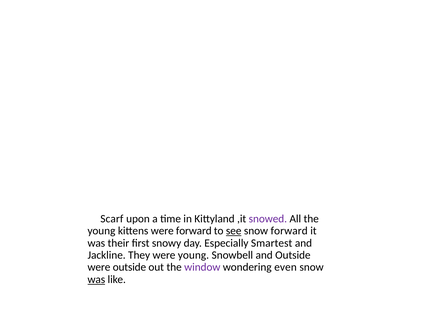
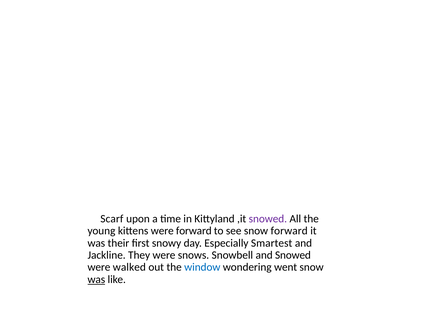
see underline: present -> none
were young: young -> snows
and Outside: Outside -> Snowed
were outside: outside -> walked
window colour: purple -> blue
even: even -> went
